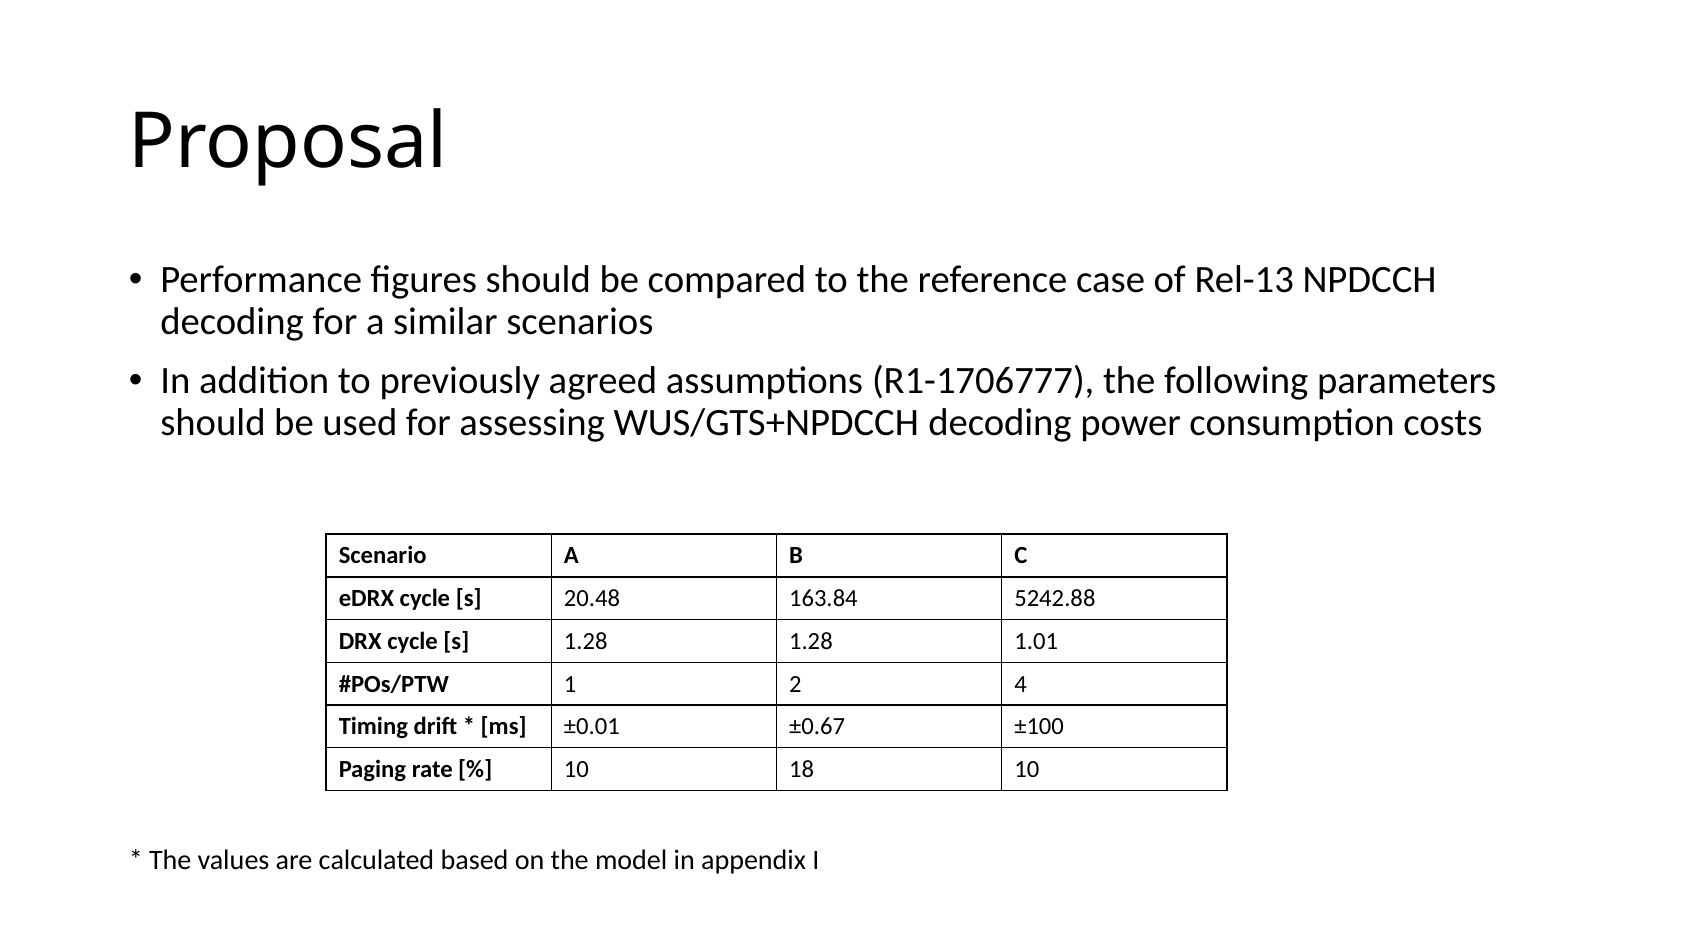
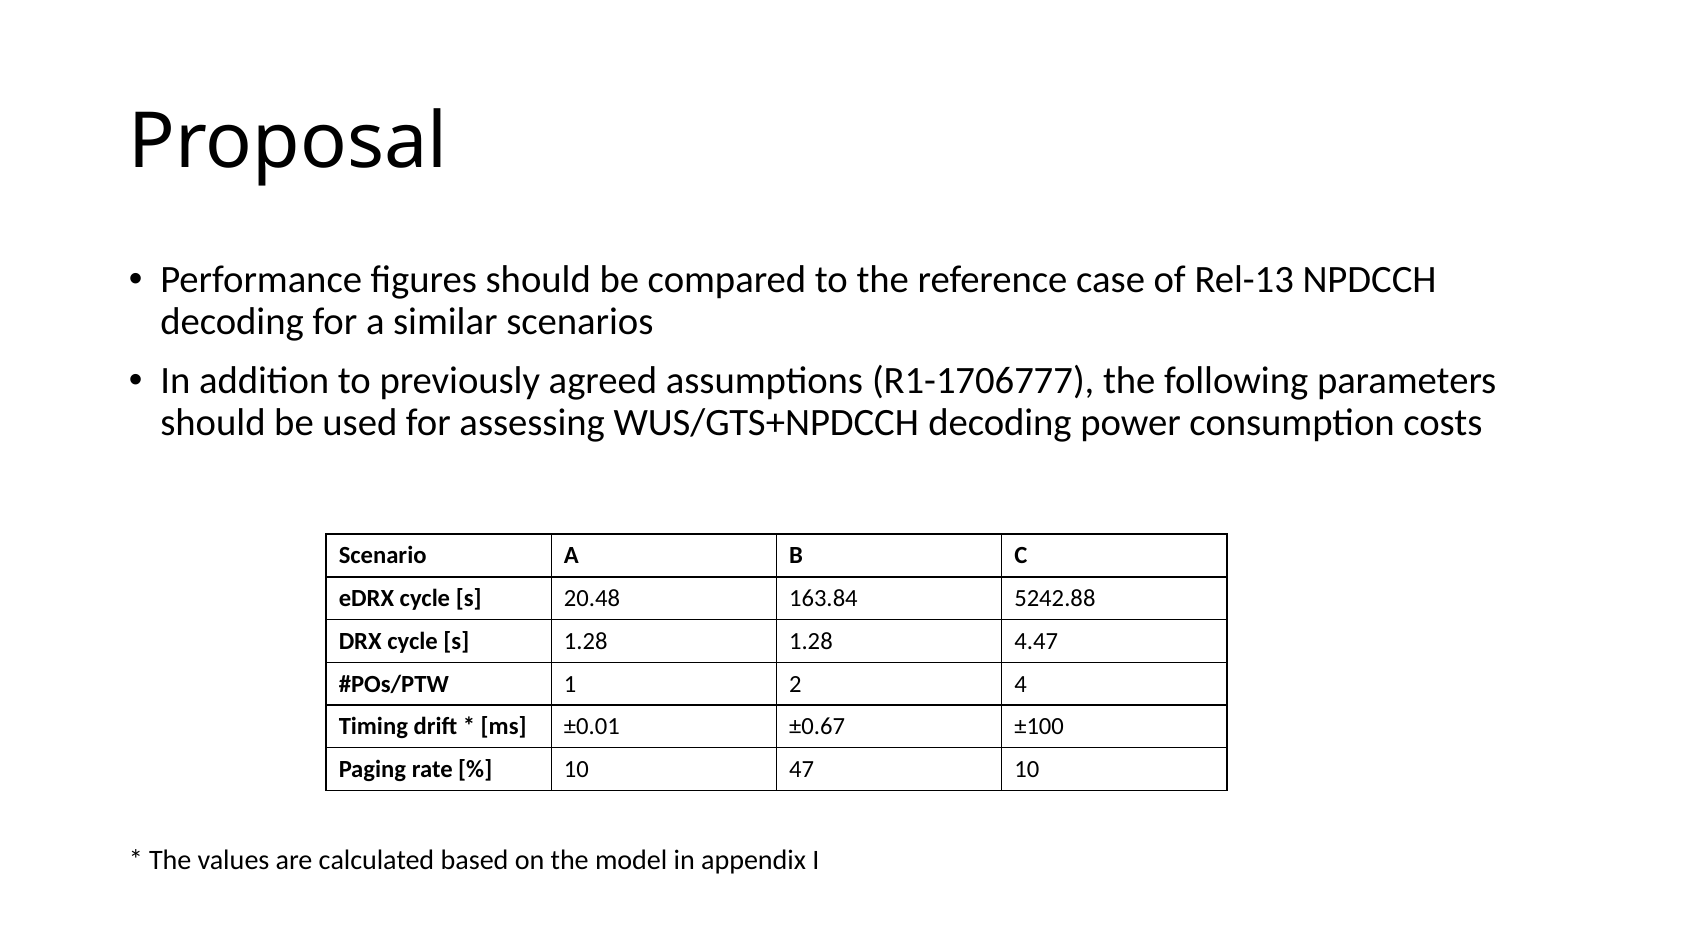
1.01: 1.01 -> 4.47
18: 18 -> 47
